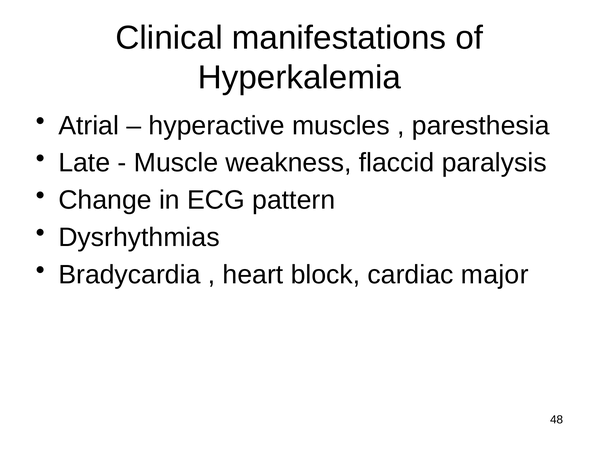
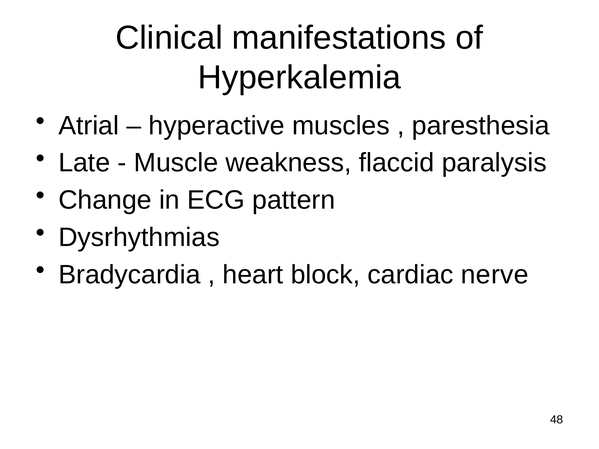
major: major -> nerve
